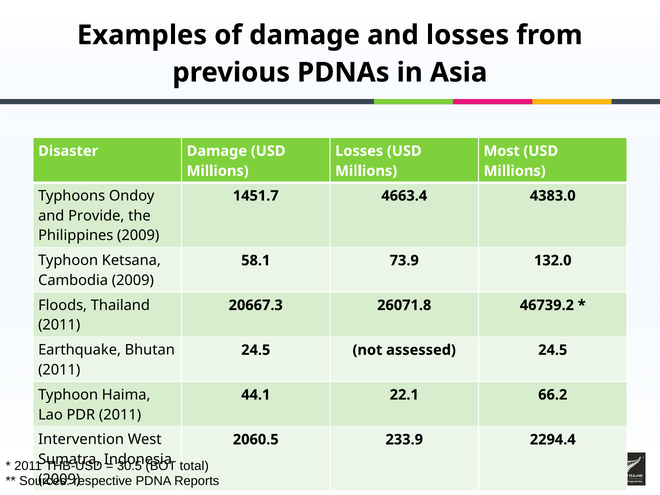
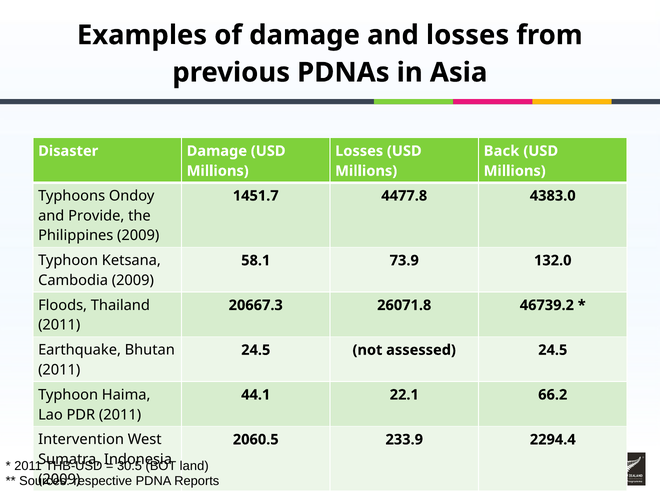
Most: Most -> Back
4663.4: 4663.4 -> 4477.8
total: total -> land
